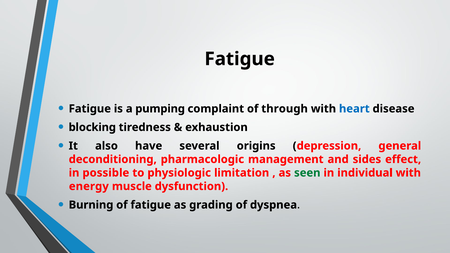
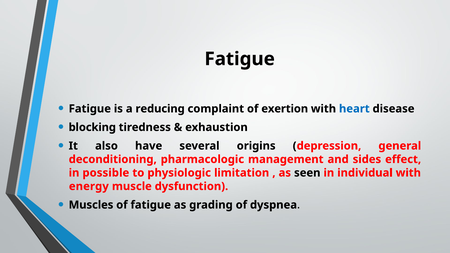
pumping: pumping -> reducing
through: through -> exertion
seen colour: green -> black
Burning: Burning -> Muscles
